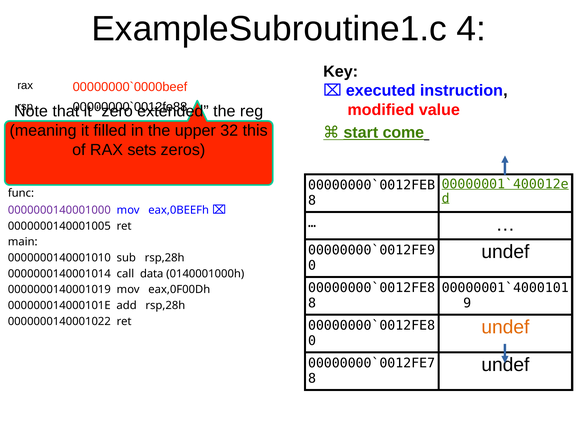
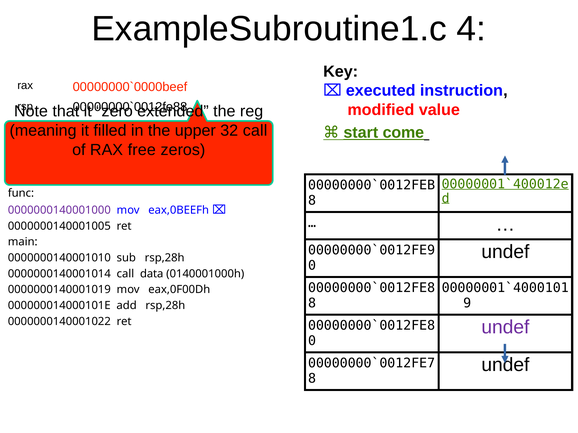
32 this: this -> call
sets: sets -> free
undef at (505, 328) colour: orange -> purple
